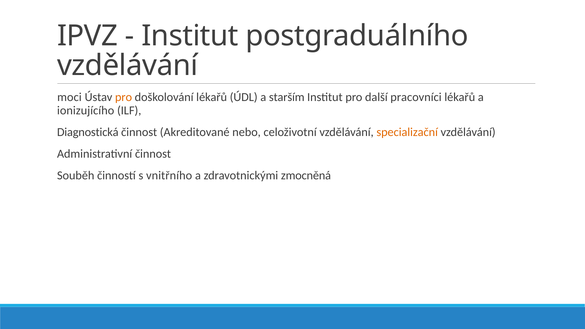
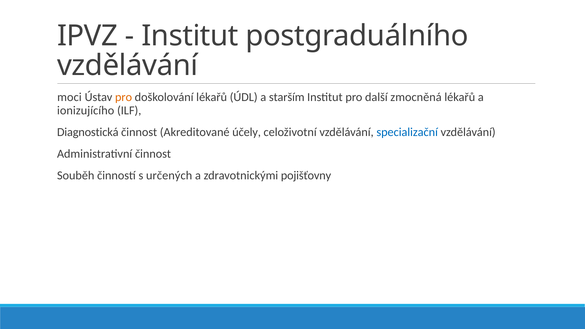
pracovníci: pracovníci -> zmocněná
nebo: nebo -> účely
specializační colour: orange -> blue
vnitřního: vnitřního -> určených
zmocněná: zmocněná -> pojišťovny
